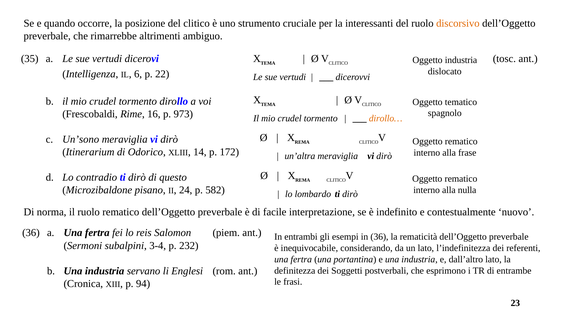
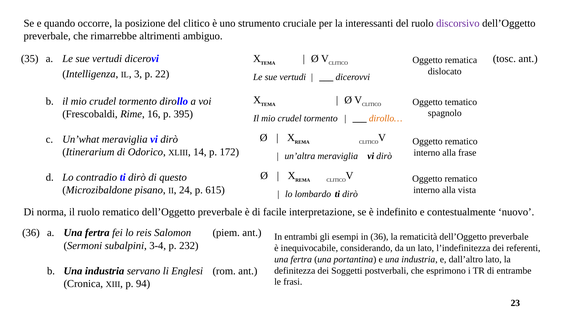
discorsivo colour: orange -> purple
Oggetto industria: industria -> rematica
6: 6 -> 3
973: 973 -> 395
Un’sono: Un’sono -> Un’what
582: 582 -> 615
nulla: nulla -> vista
